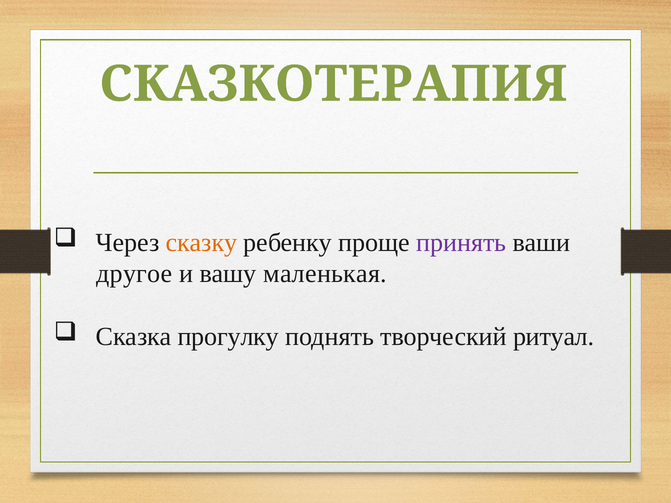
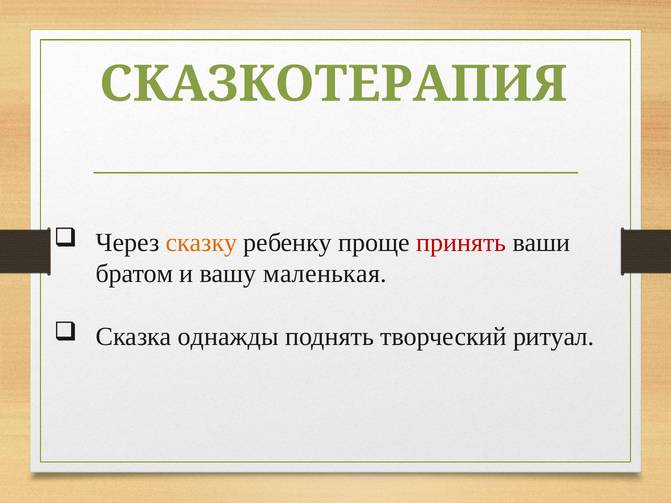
принять colour: purple -> red
другое: другое -> братом
прогулку: прогулку -> однажды
